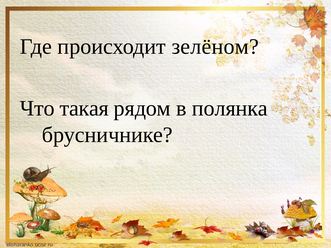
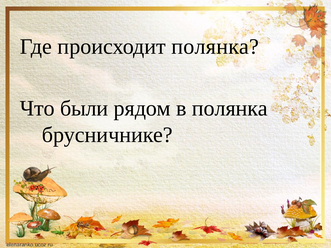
происходит зелёном: зелёном -> полянка
такая: такая -> были
